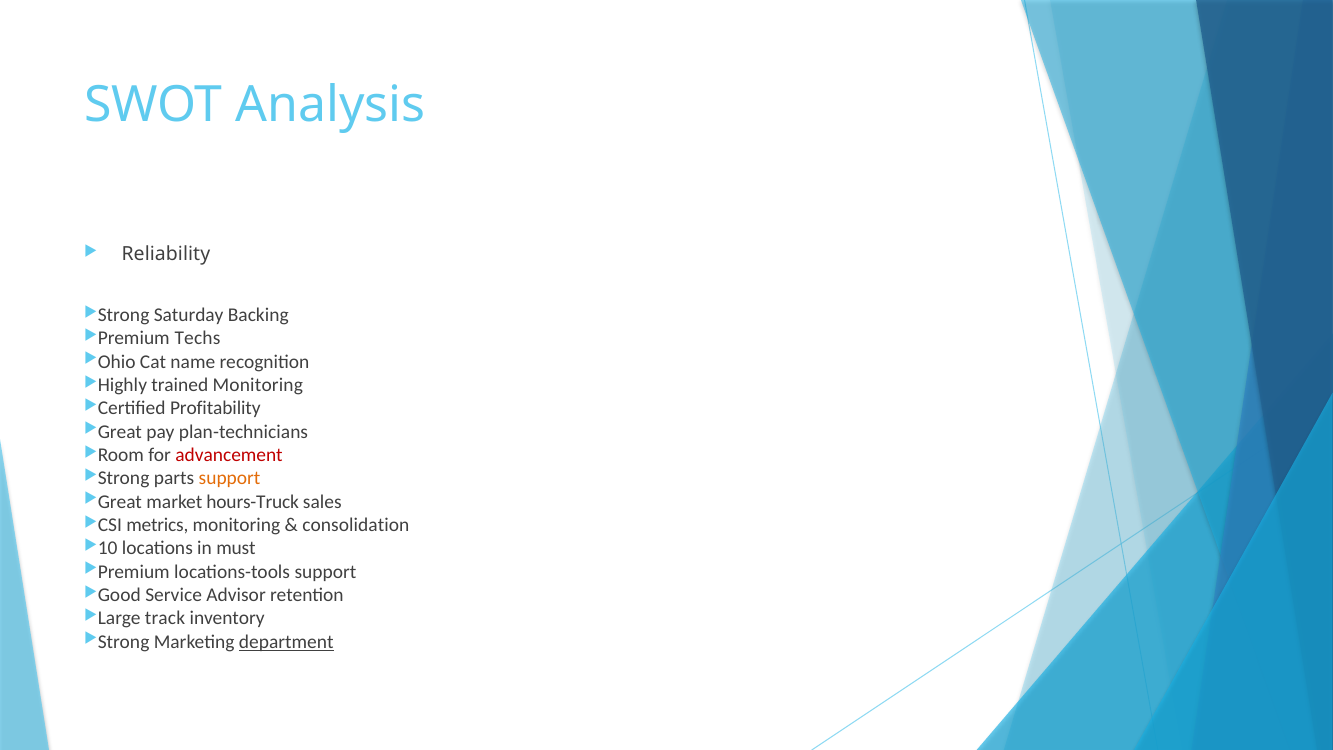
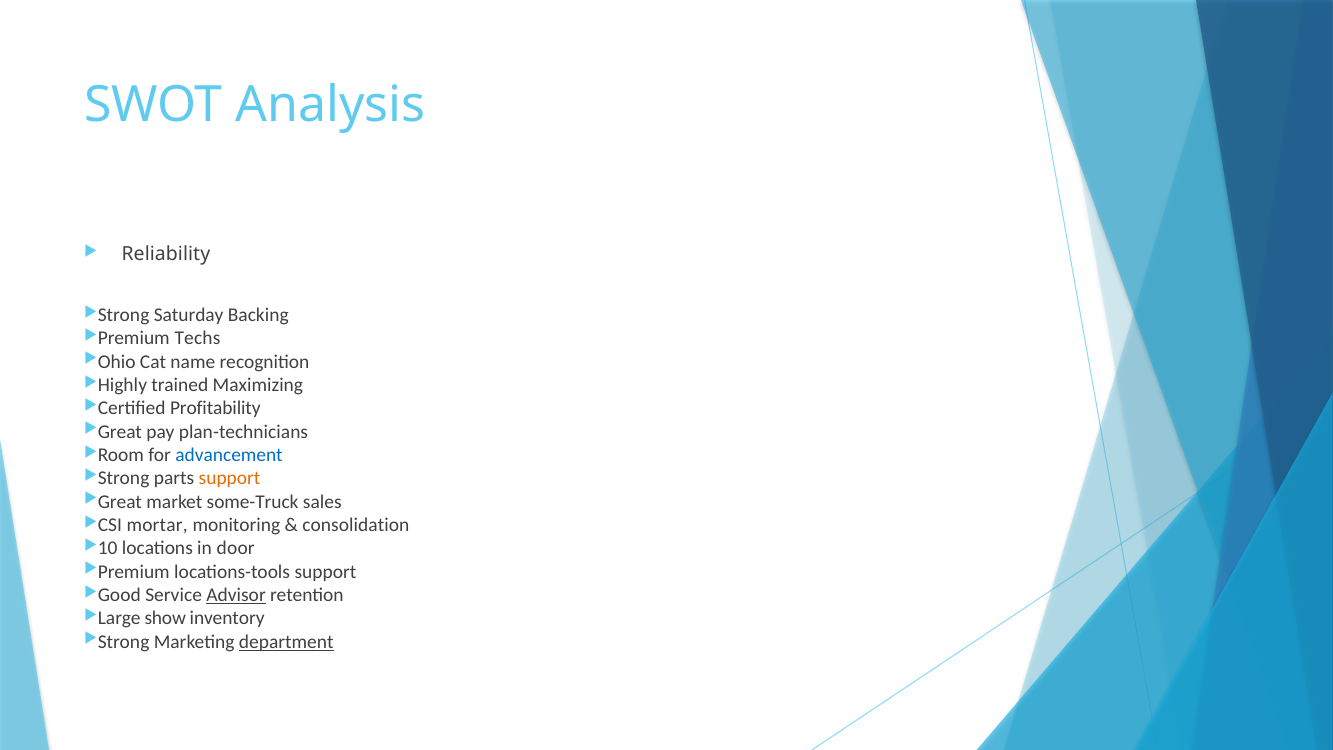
trained Monitoring: Monitoring -> Maximizing
advancement colour: red -> blue
hours-Truck: hours-Truck -> some-Truck
metrics: metrics -> mortar
must: must -> door
Advisor underline: none -> present
track: track -> show
